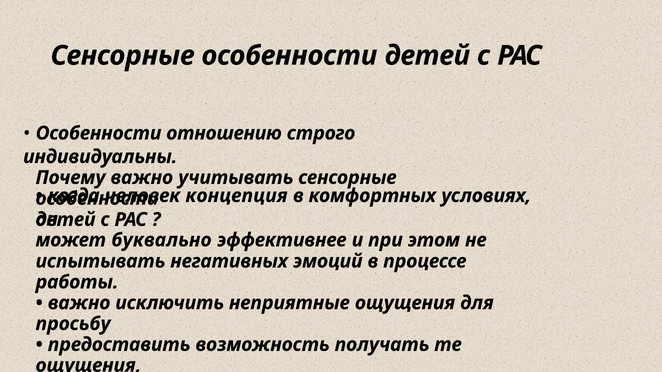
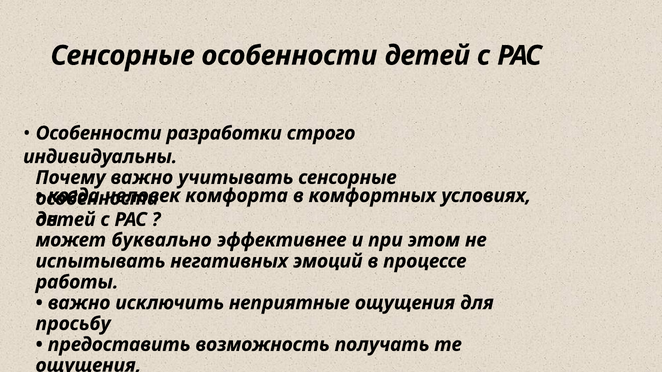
отношению: отношению -> разработки
концепция: концепция -> комфорта
